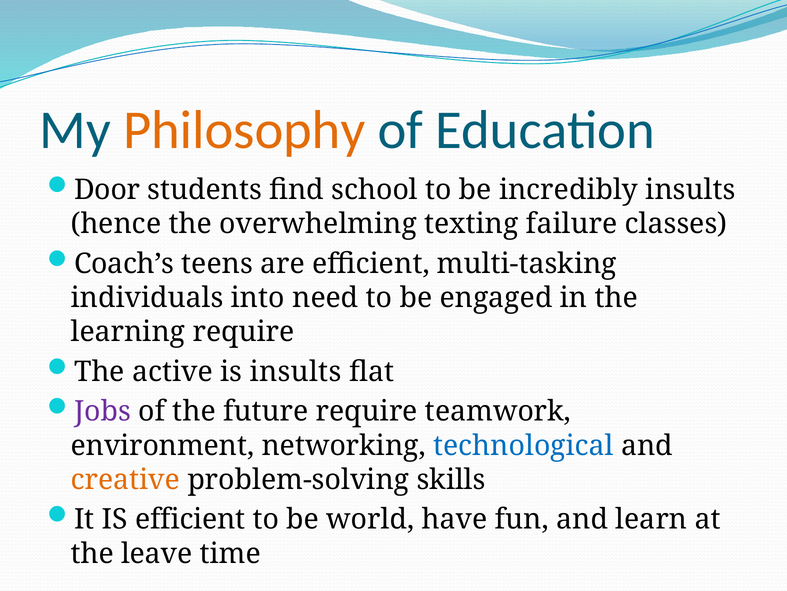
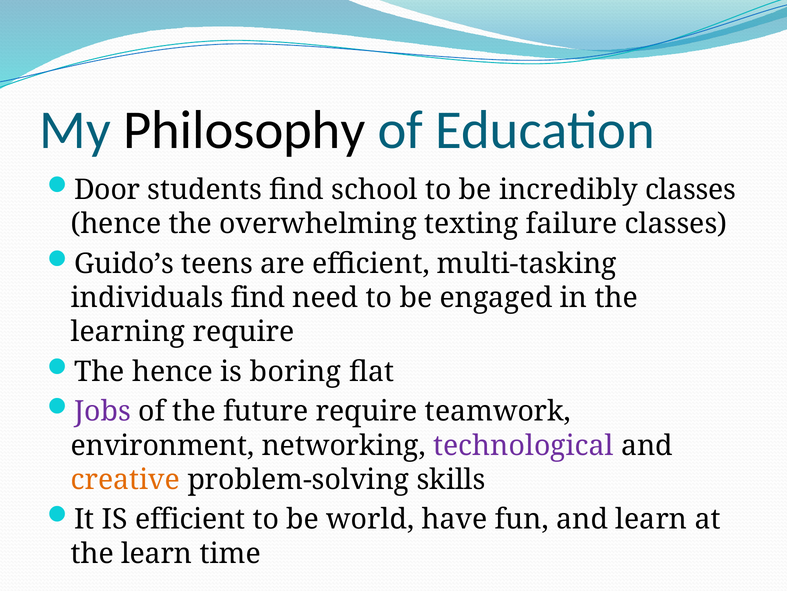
Philosophy colour: orange -> black
incredibly insults: insults -> classes
Coach’s: Coach’s -> Guido’s
individuals into: into -> find
The active: active -> hence
is insults: insults -> boring
technological colour: blue -> purple
the leave: leave -> learn
